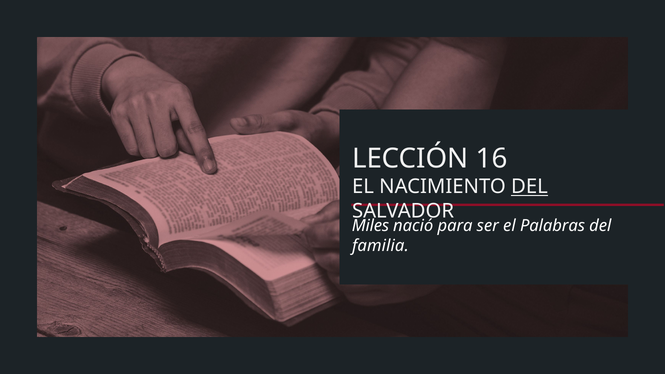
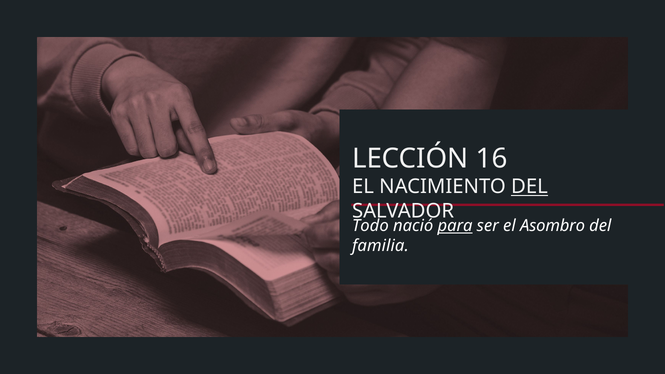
Miles: Miles -> Todo
para underline: none -> present
Palabras: Palabras -> Asombro
